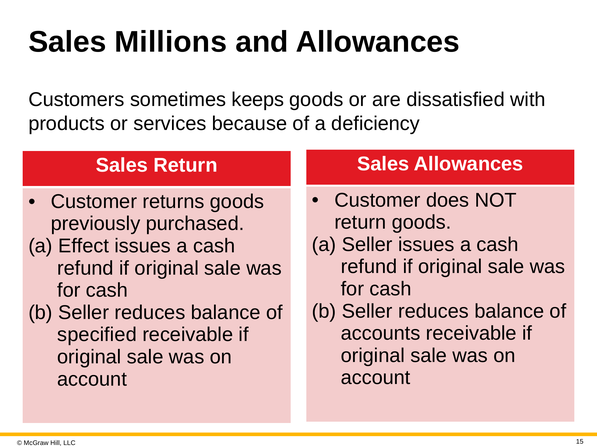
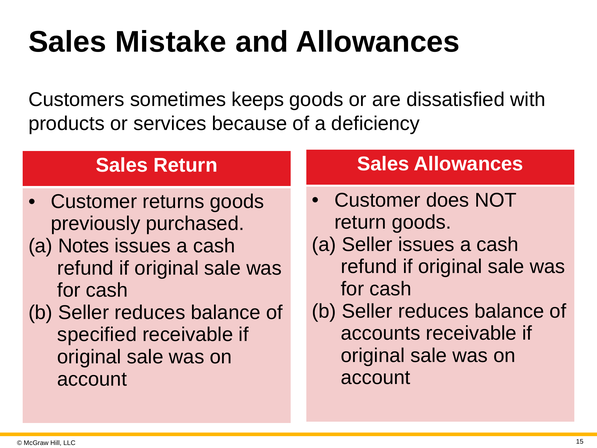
Millions: Millions -> Mistake
Effect: Effect -> Notes
